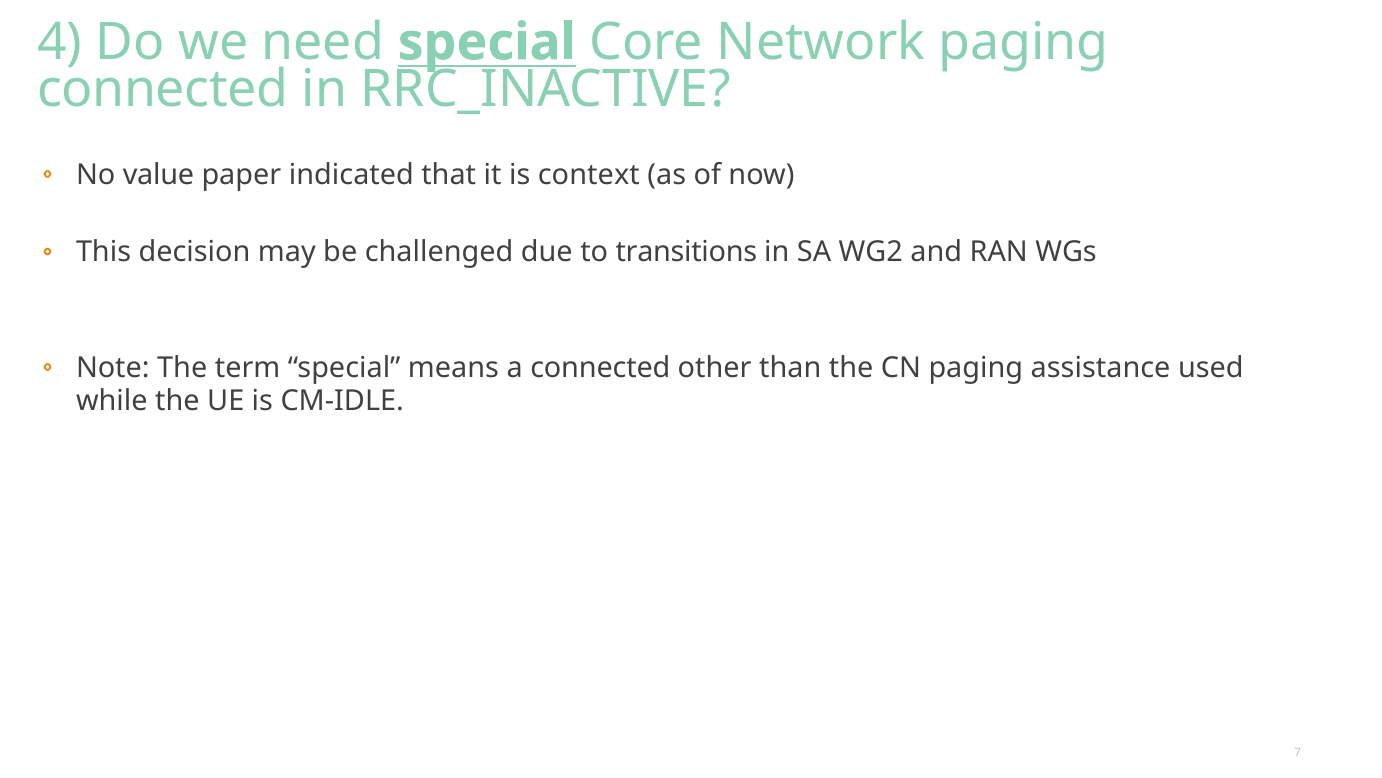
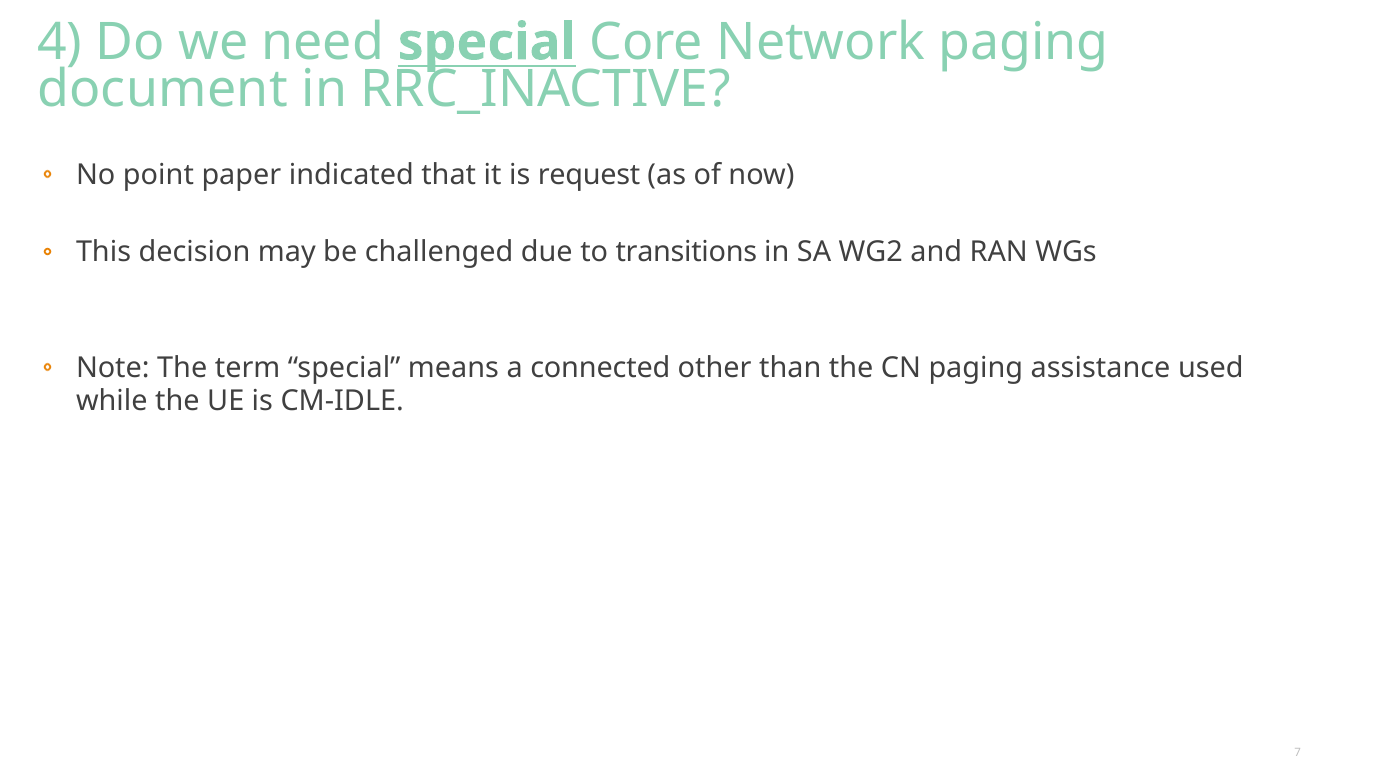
connected at (163, 89): connected -> document
value: value -> point
context: context -> request
